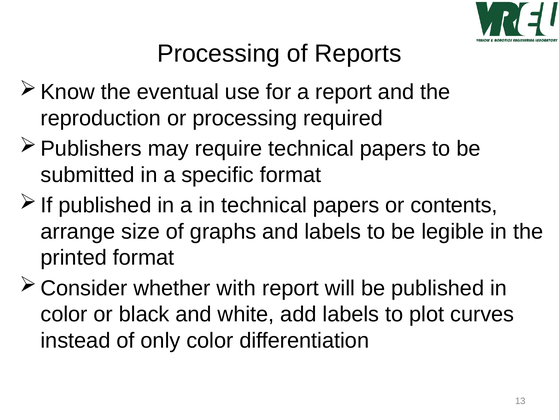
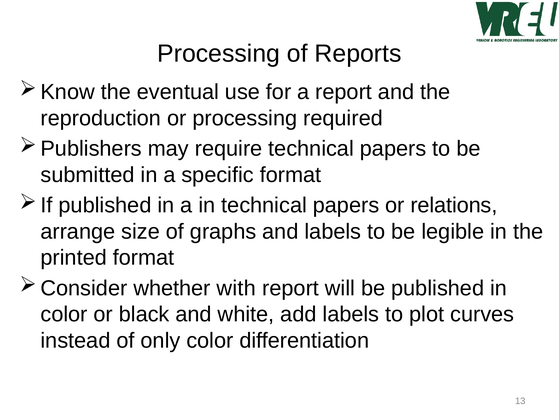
contents: contents -> relations
